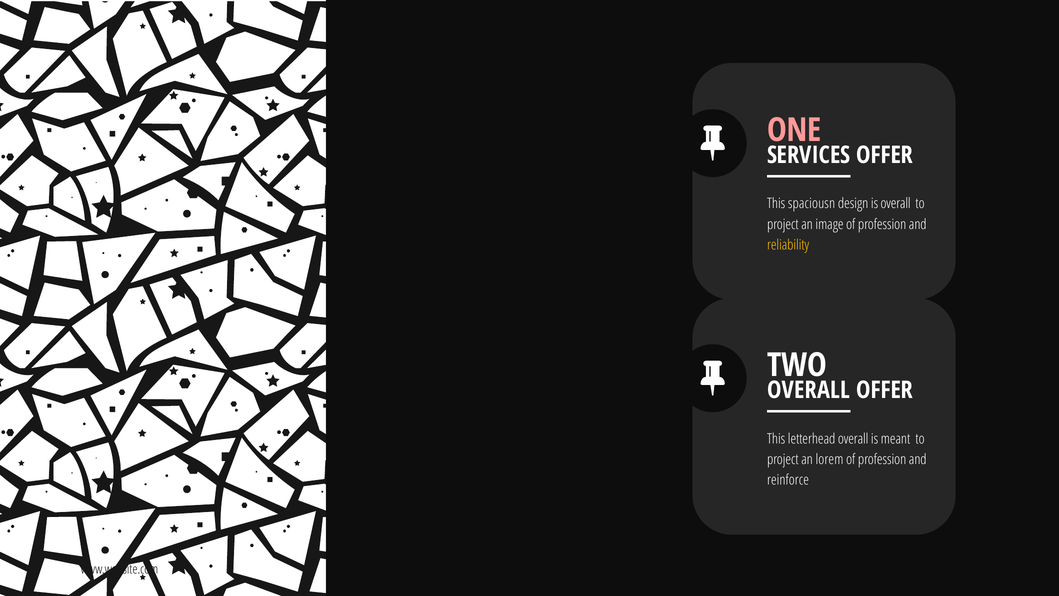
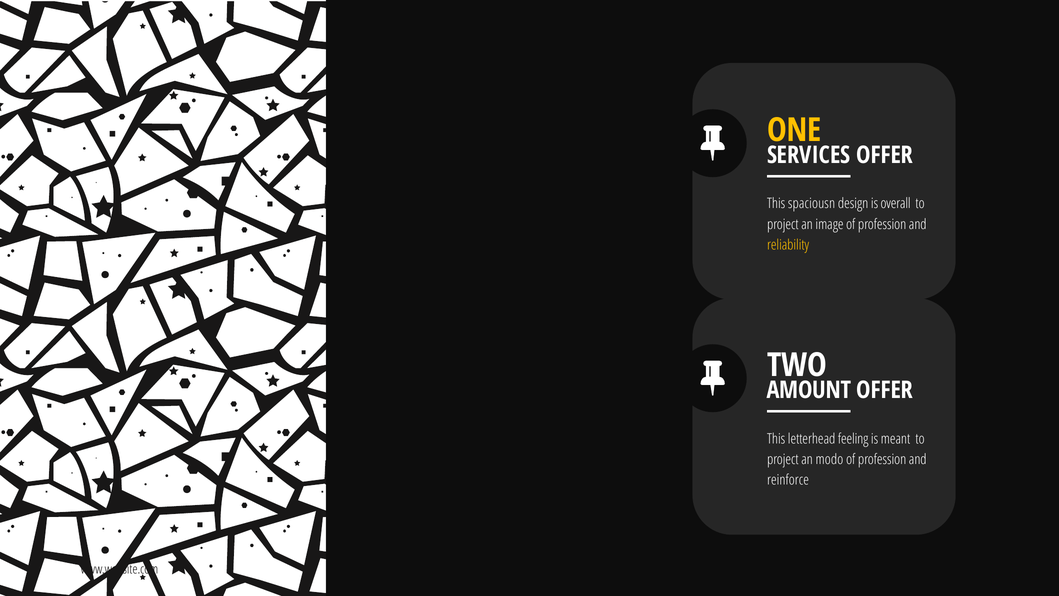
ONE colour: pink -> yellow
OVERALL at (809, 390): OVERALL -> AMOUNT
letterhead overall: overall -> feeling
lorem: lorem -> modo
